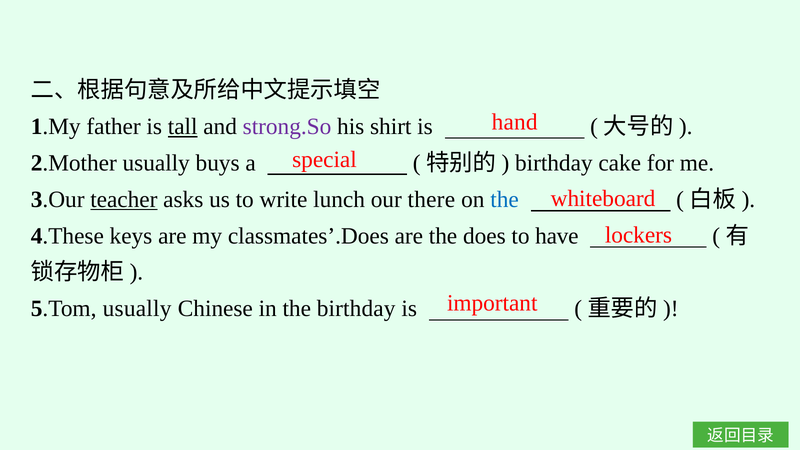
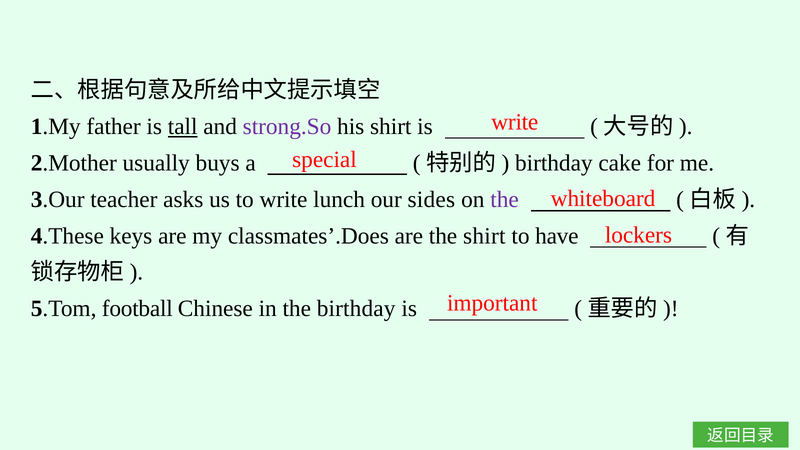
hand at (515, 122): hand -> write
teacher underline: present -> none
there: there -> sides
the at (505, 199) colour: blue -> purple
the does: does -> shirt
5.Tom usually: usually -> football
